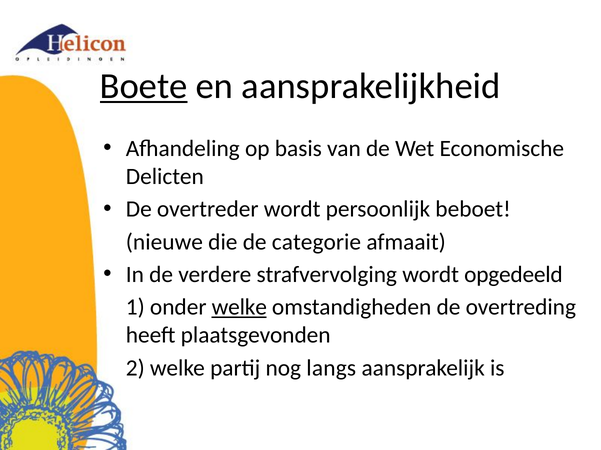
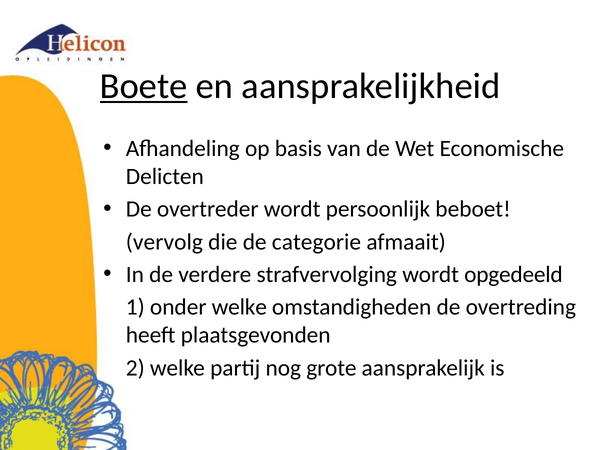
nieuwe: nieuwe -> vervolg
welke at (239, 308) underline: present -> none
langs: langs -> grote
